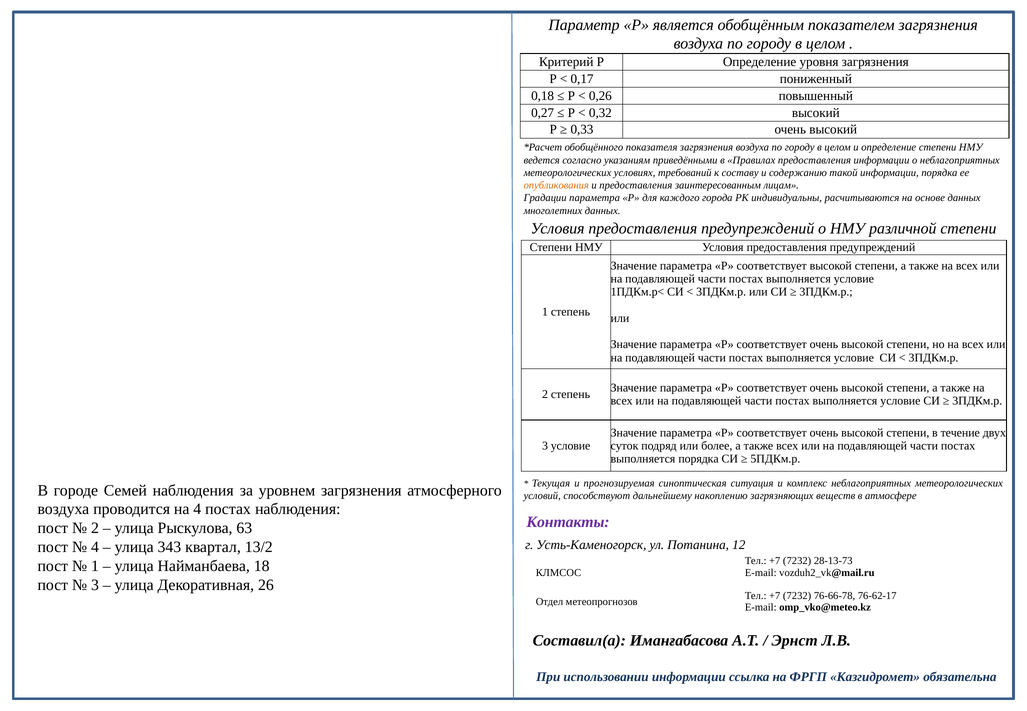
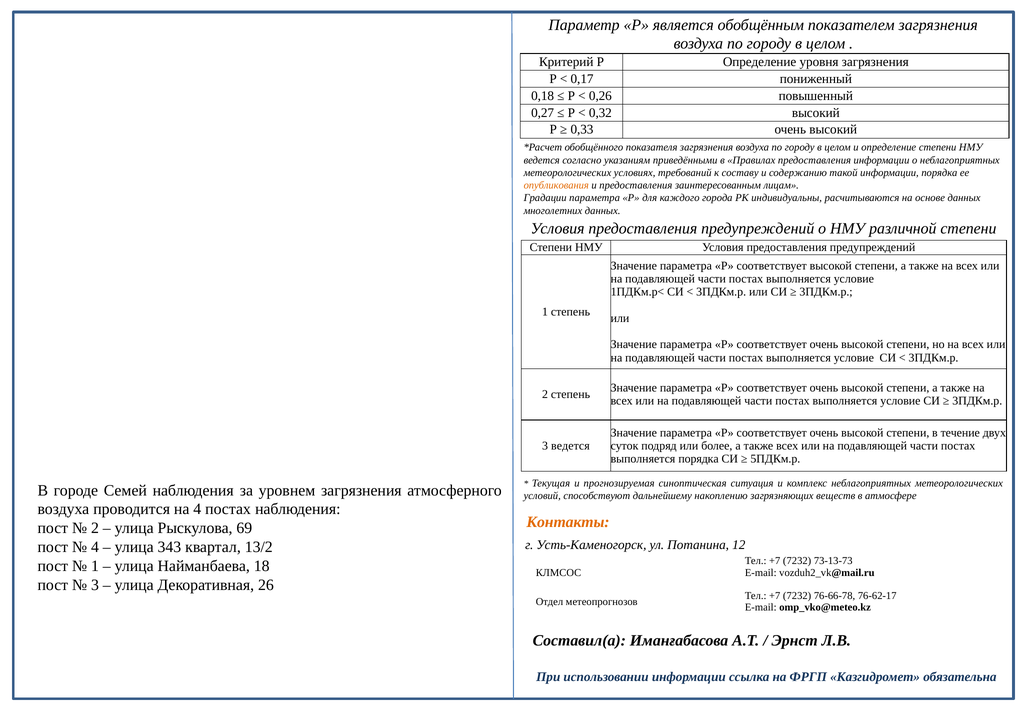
3 условие: условие -> ведется
Контакты colour: purple -> orange
63: 63 -> 69
28-13-73: 28-13-73 -> 73-13-73
